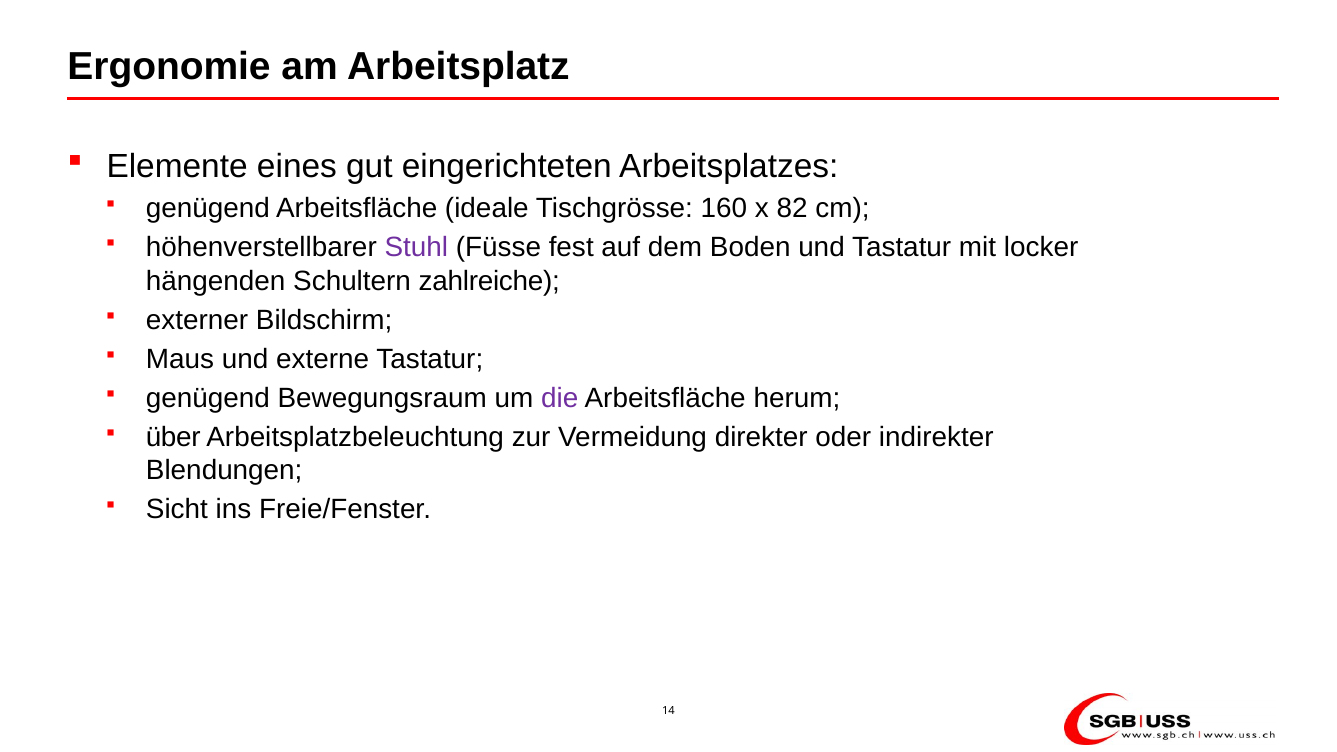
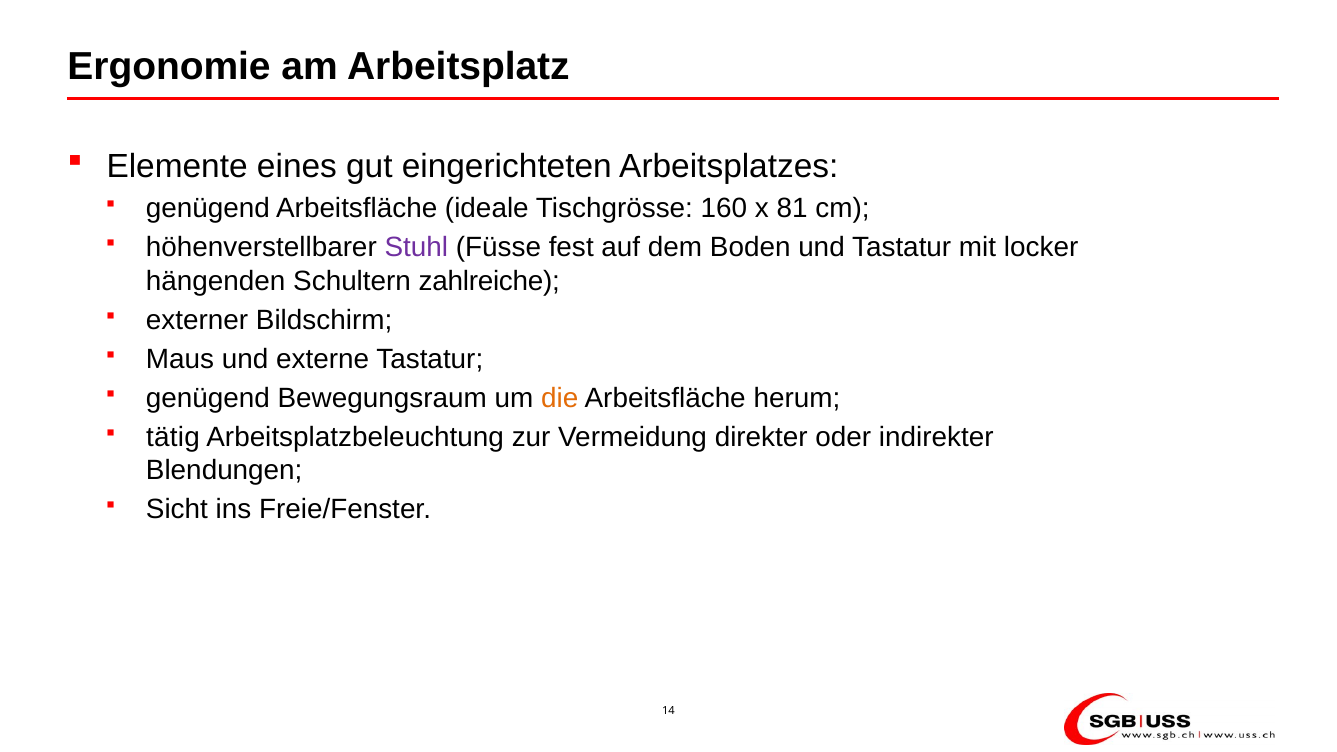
82: 82 -> 81
die colour: purple -> orange
über: über -> tätig
